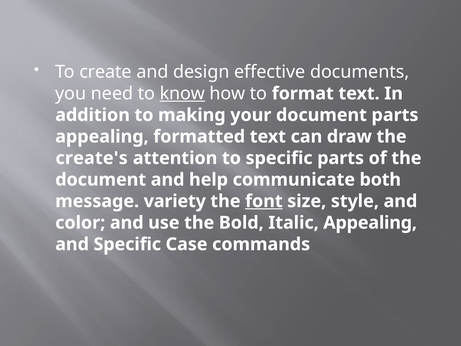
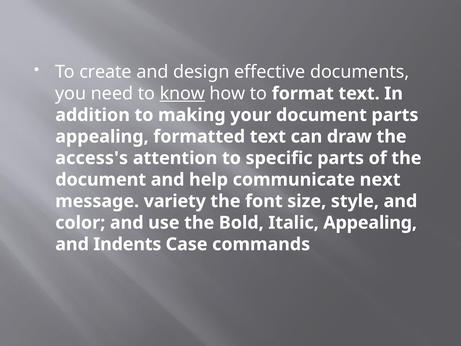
create's: create's -> access's
both: both -> next
font underline: present -> none
and Specific: Specific -> Indents
